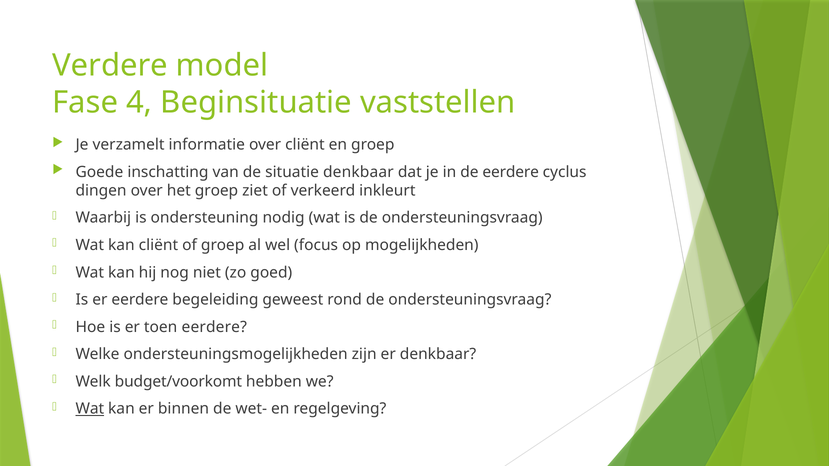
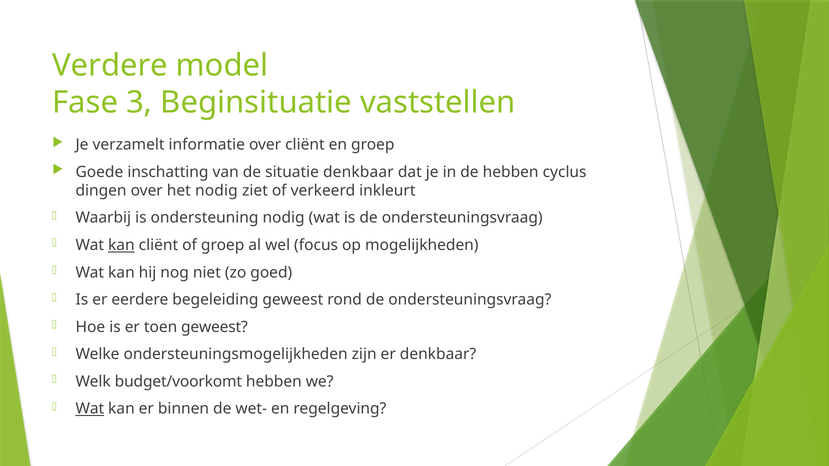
4: 4 -> 3
de eerdere: eerdere -> hebben
het groep: groep -> nodig
kan at (121, 245) underline: none -> present
toen eerdere: eerdere -> geweest
